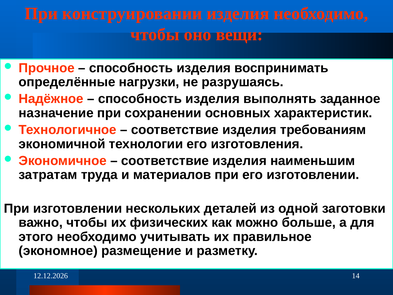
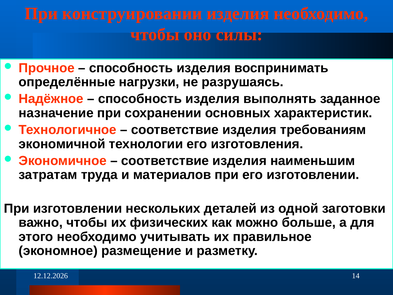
вещи: вещи -> силы
